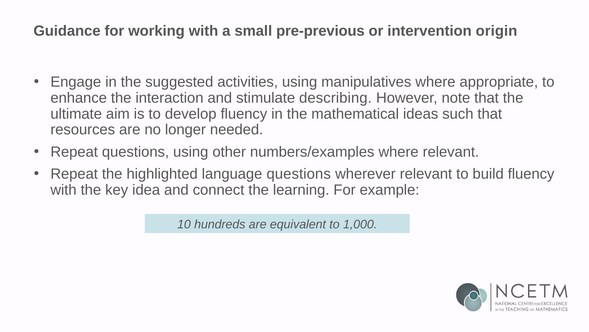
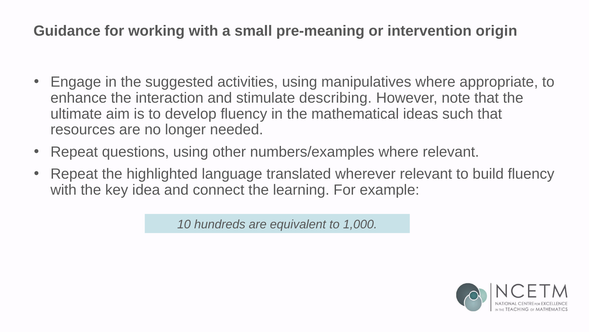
pre-previous: pre-previous -> pre-meaning
language questions: questions -> translated
